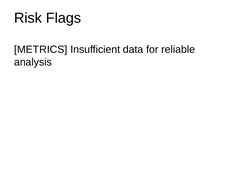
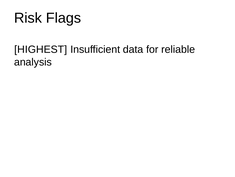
METRICS: METRICS -> HIGHEST
